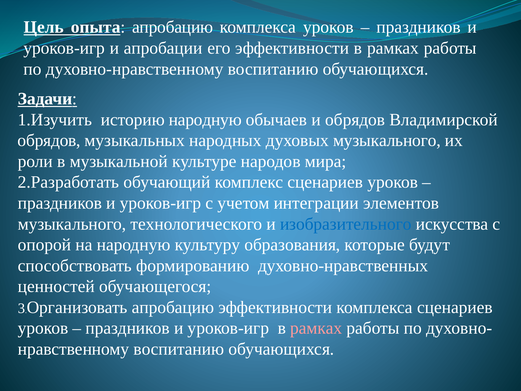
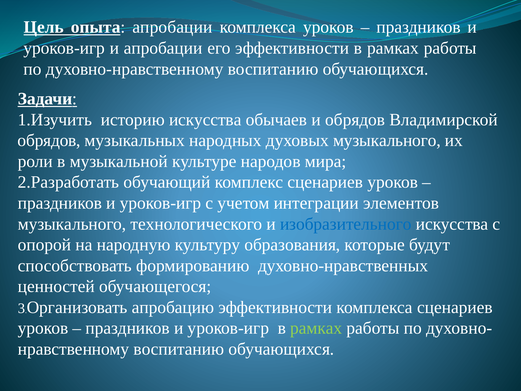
опыта апробацию: апробацию -> апробации
историю народную: народную -> искусства
рамках at (316, 328) colour: pink -> light green
